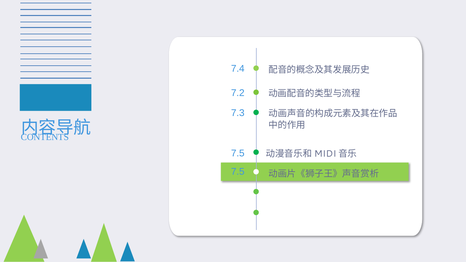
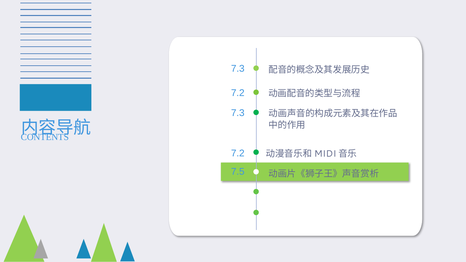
7.4 at (238, 69): 7.4 -> 7.3
7.5 at (238, 153): 7.5 -> 7.2
